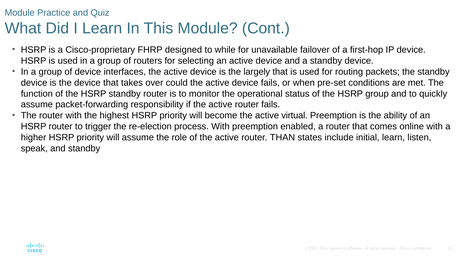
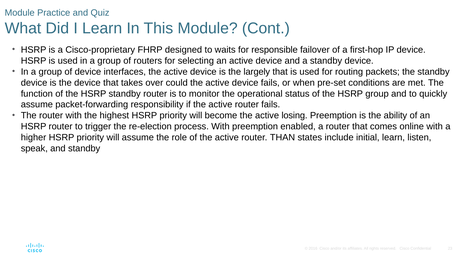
while: while -> waits
unavailable: unavailable -> responsible
virtual: virtual -> losing
